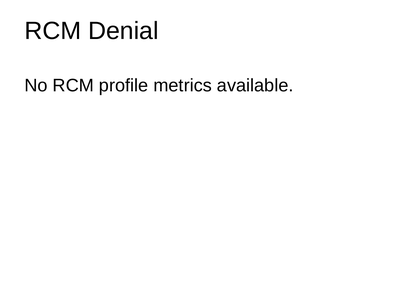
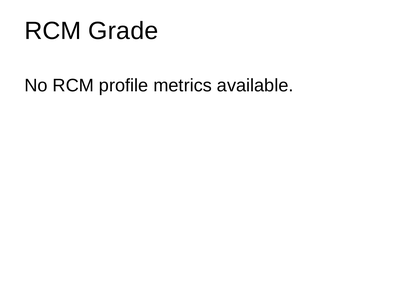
Denial: Denial -> Grade
